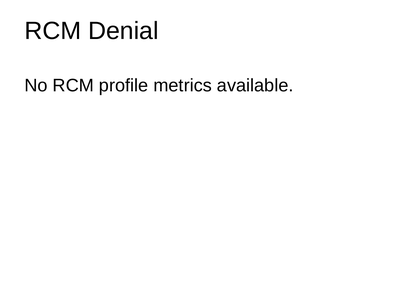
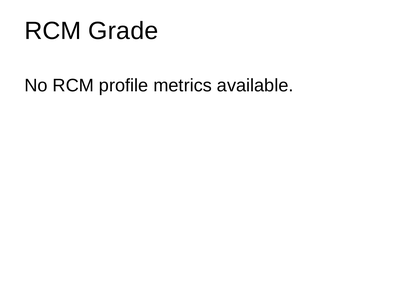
Denial: Denial -> Grade
